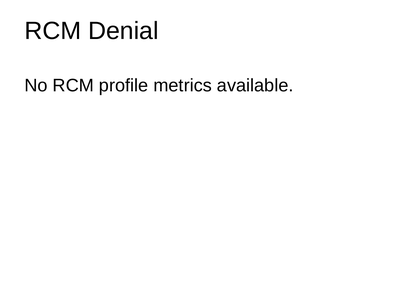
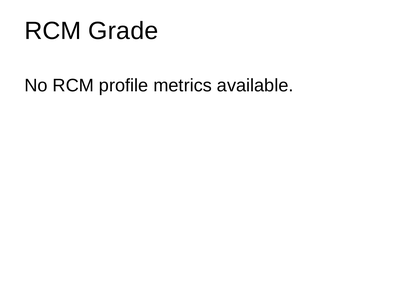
Denial: Denial -> Grade
